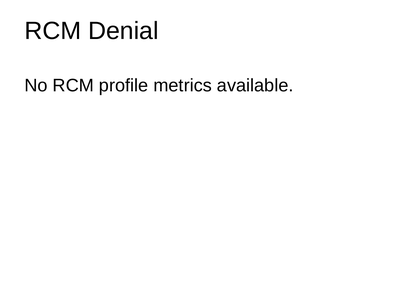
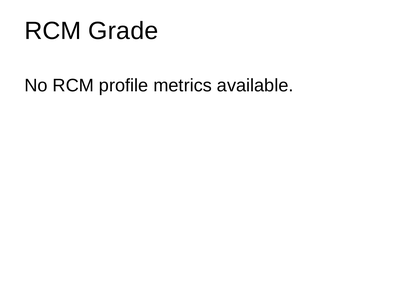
Denial: Denial -> Grade
